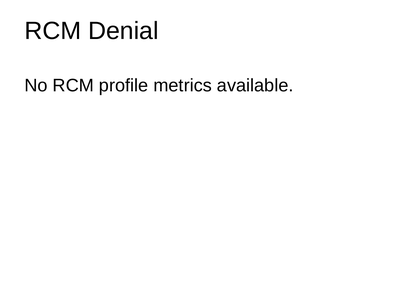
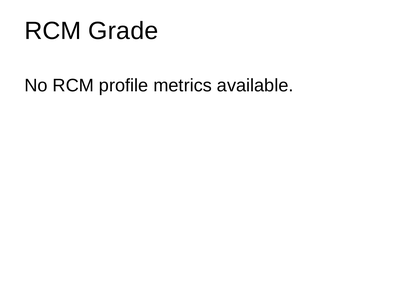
Denial: Denial -> Grade
